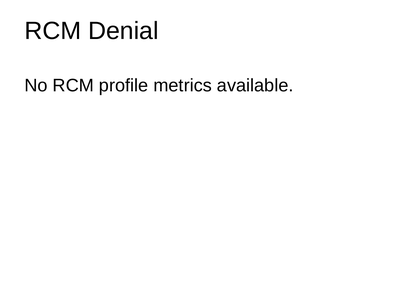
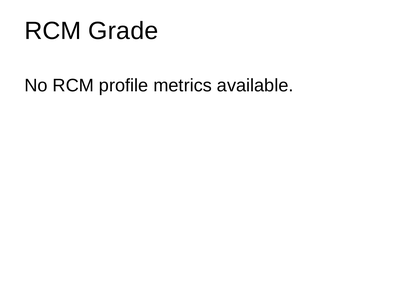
Denial: Denial -> Grade
